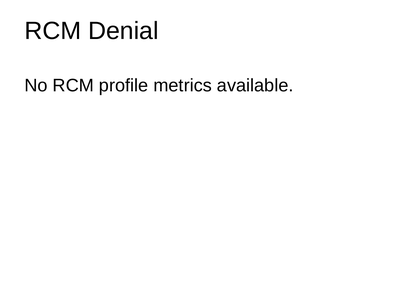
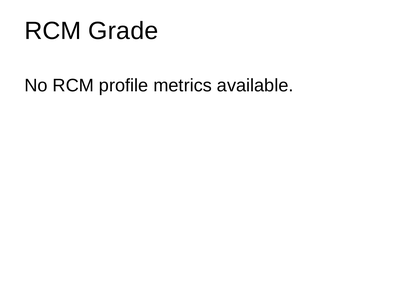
Denial: Denial -> Grade
